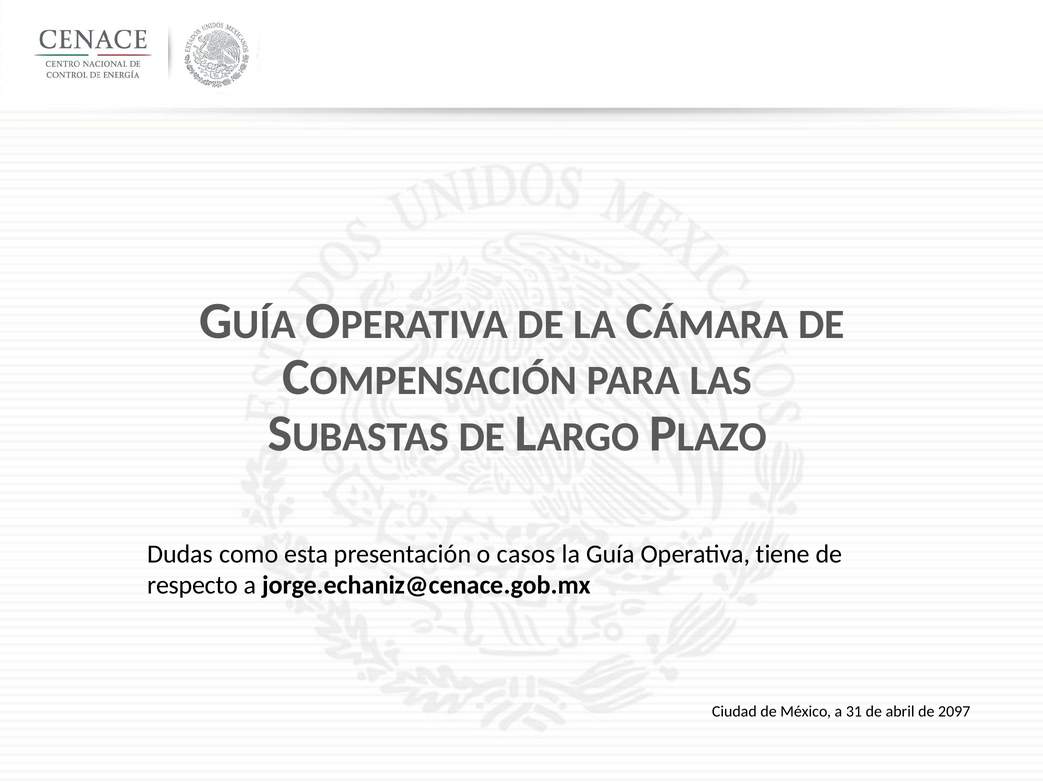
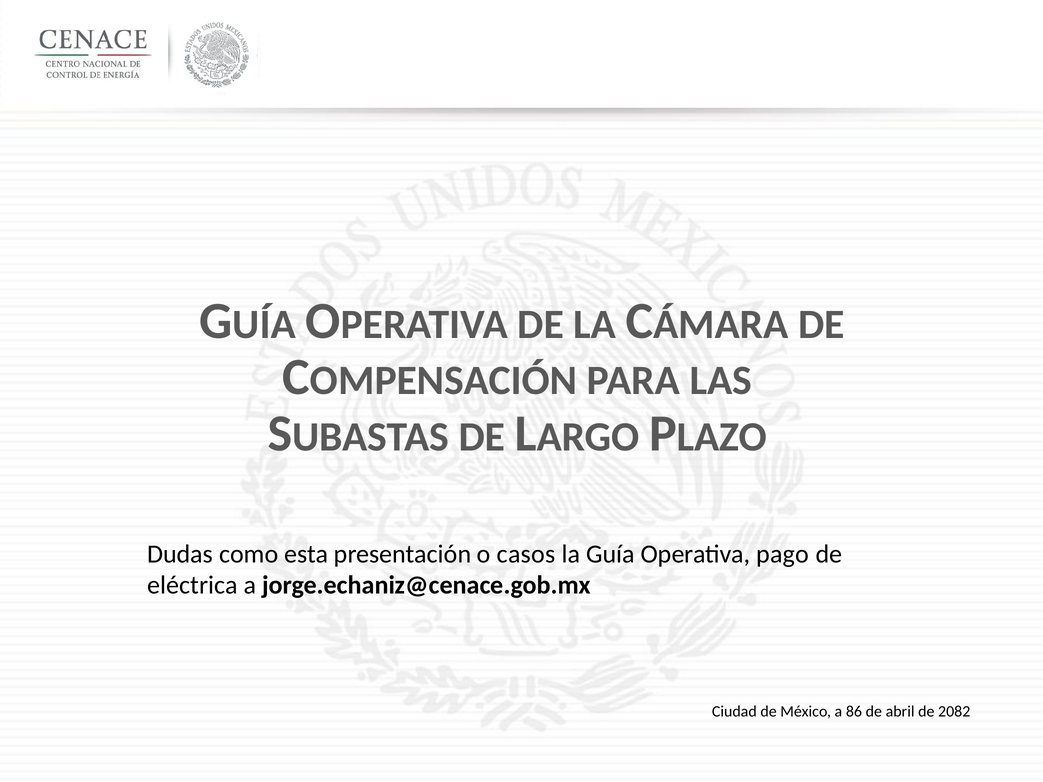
tiene: tiene -> pago
respecto: respecto -> eléctrica
31: 31 -> 86
2097: 2097 -> 2082
